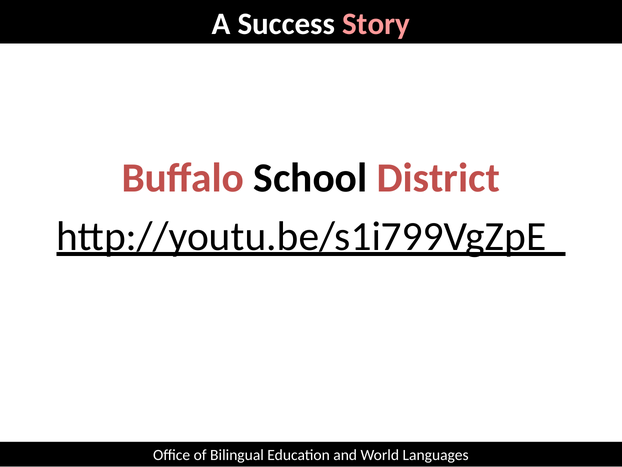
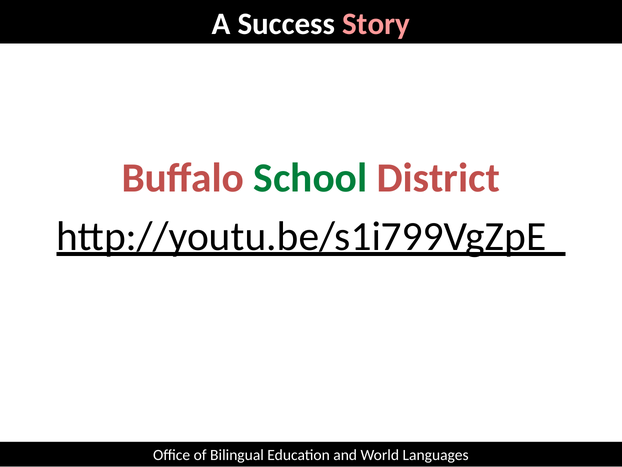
School colour: black -> green
